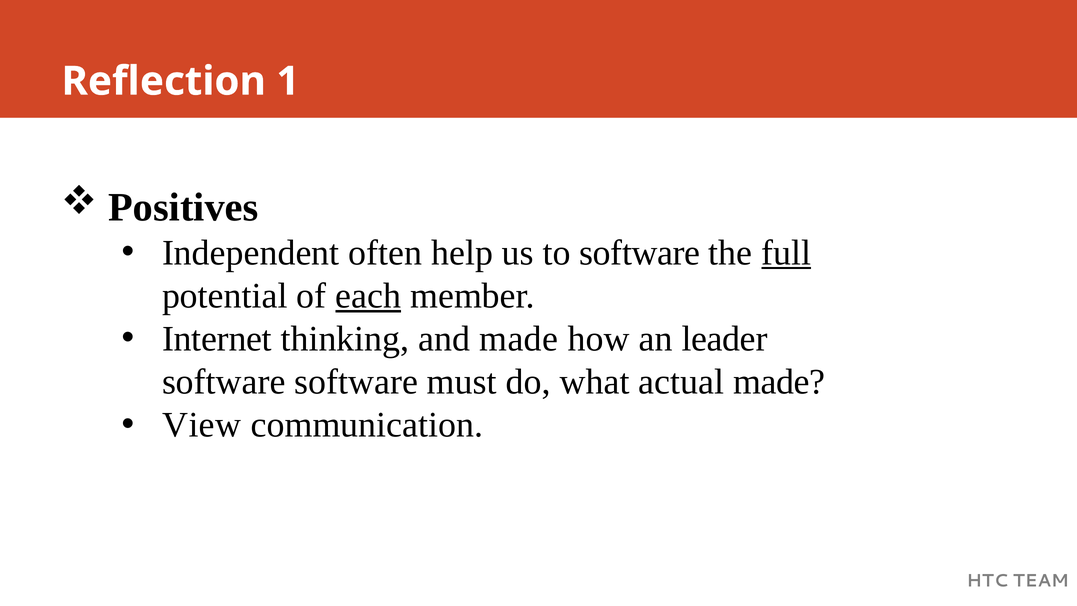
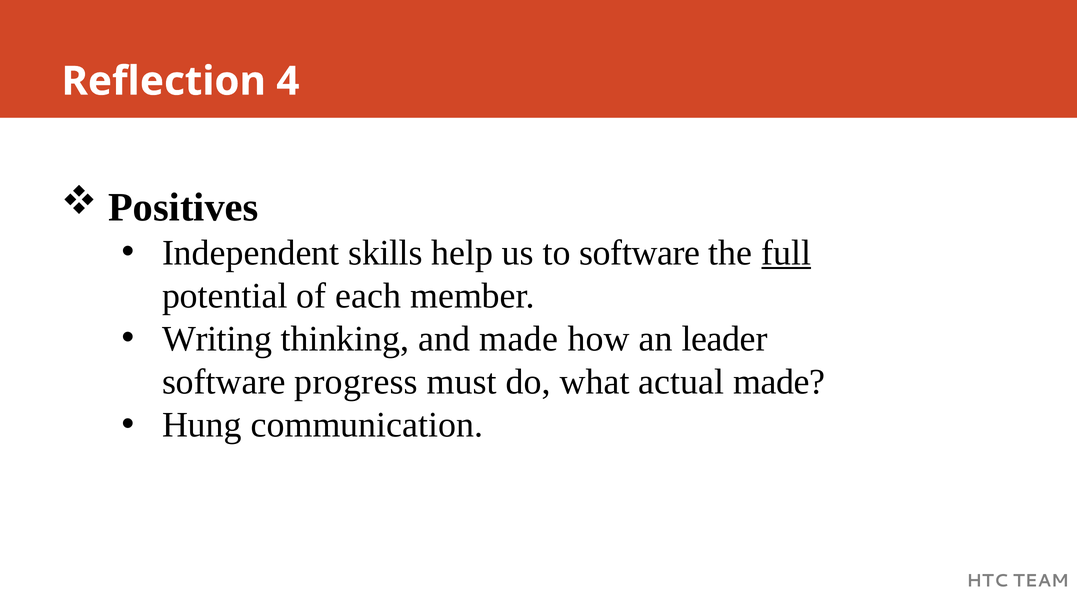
1: 1 -> 4
often: often -> skills
each underline: present -> none
Internet: Internet -> Writing
software software: software -> progress
View: View -> Hung
